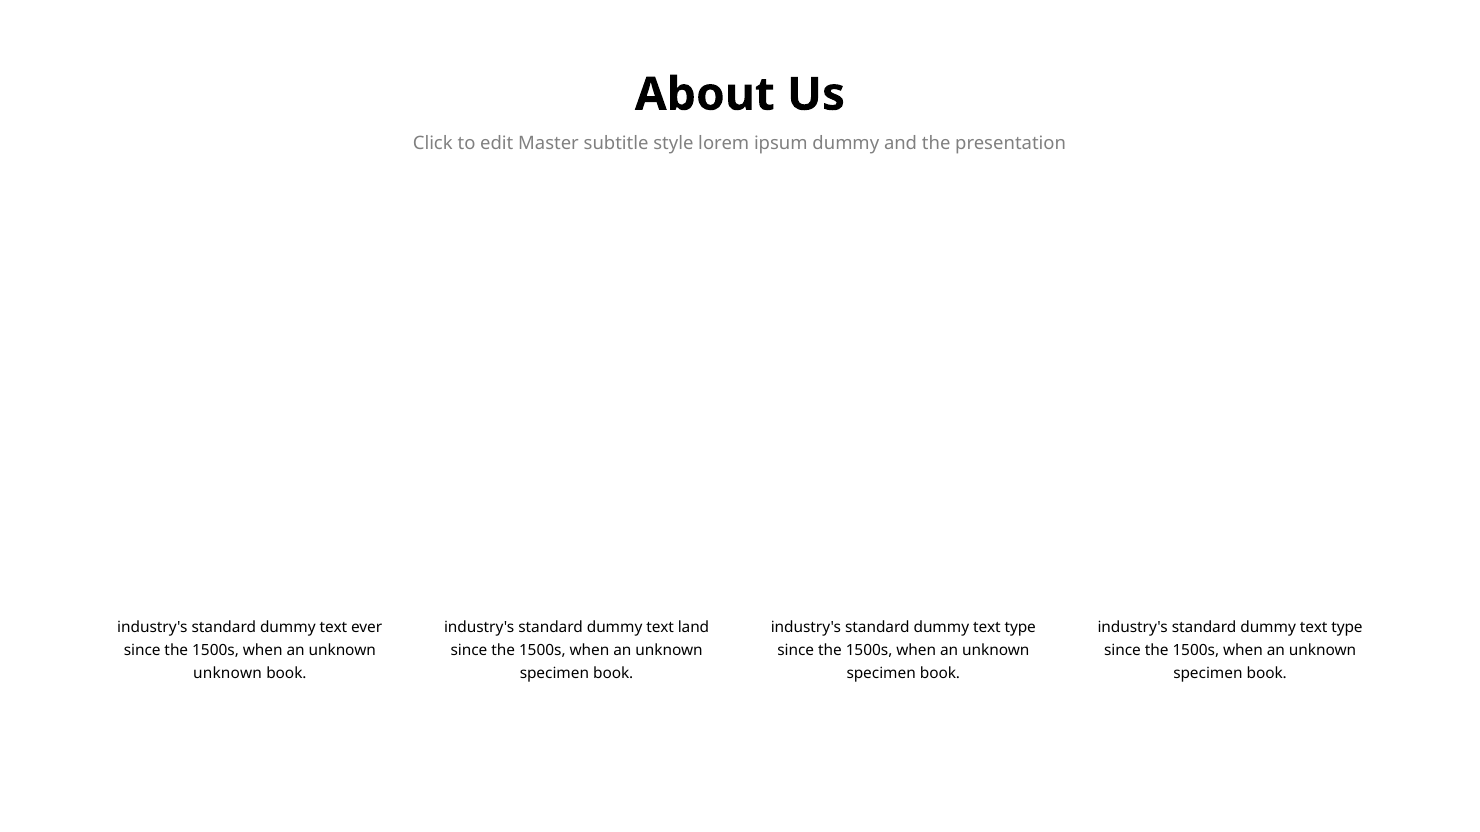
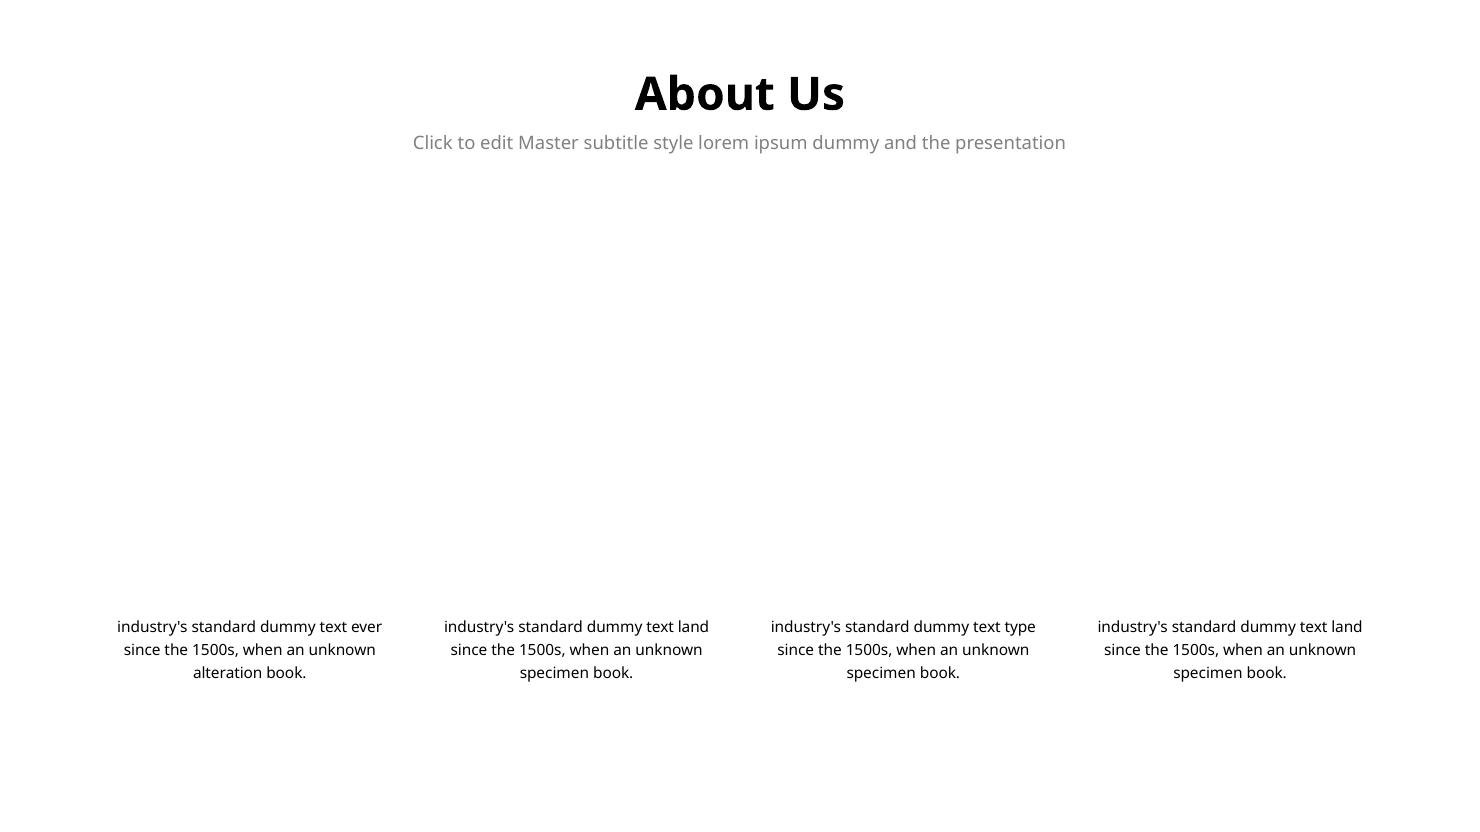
type at (1347, 628): type -> land
unknown at (228, 674): unknown -> alteration
